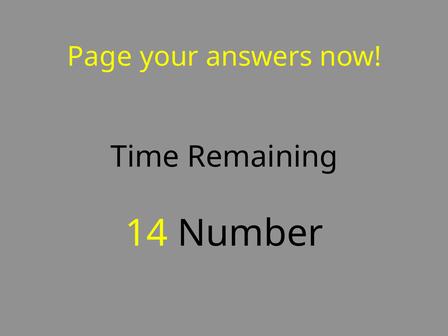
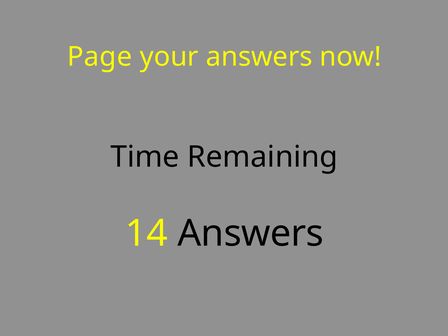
14 Number: Number -> Answers
